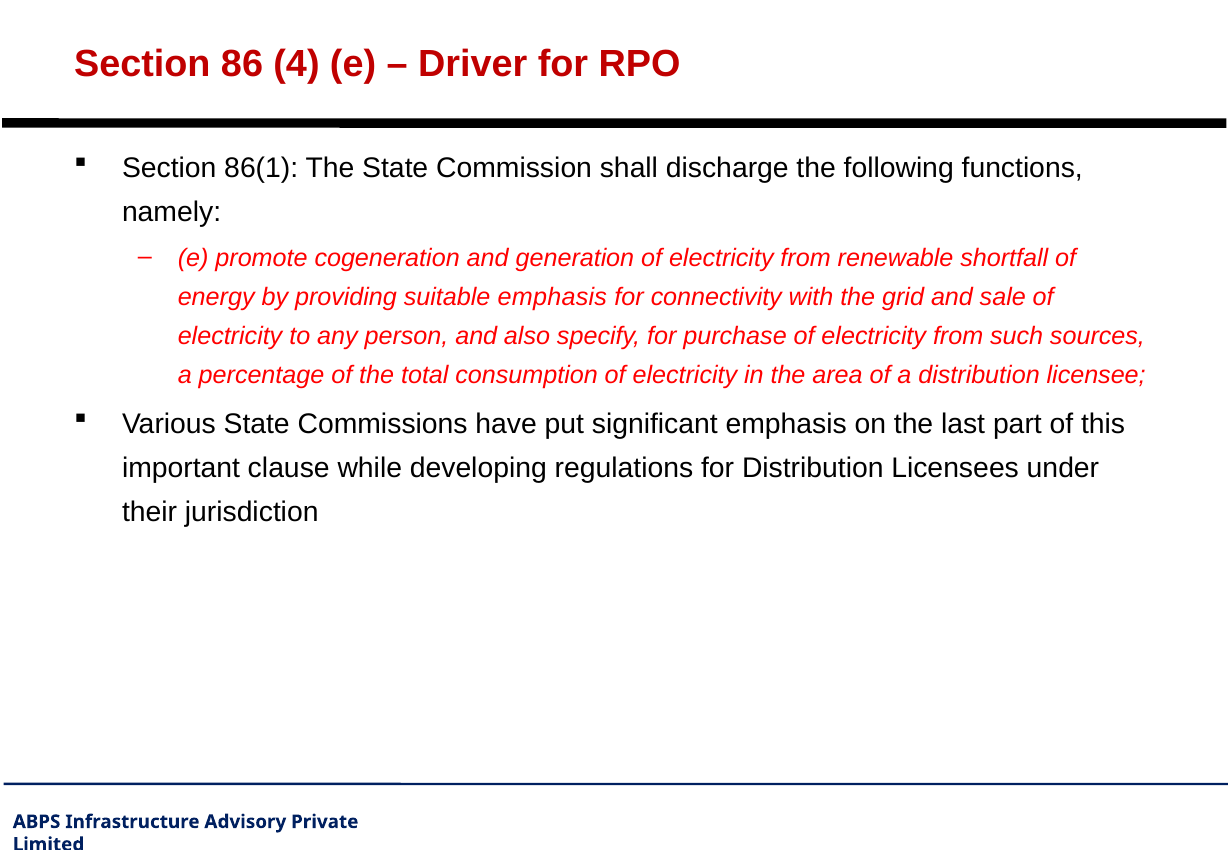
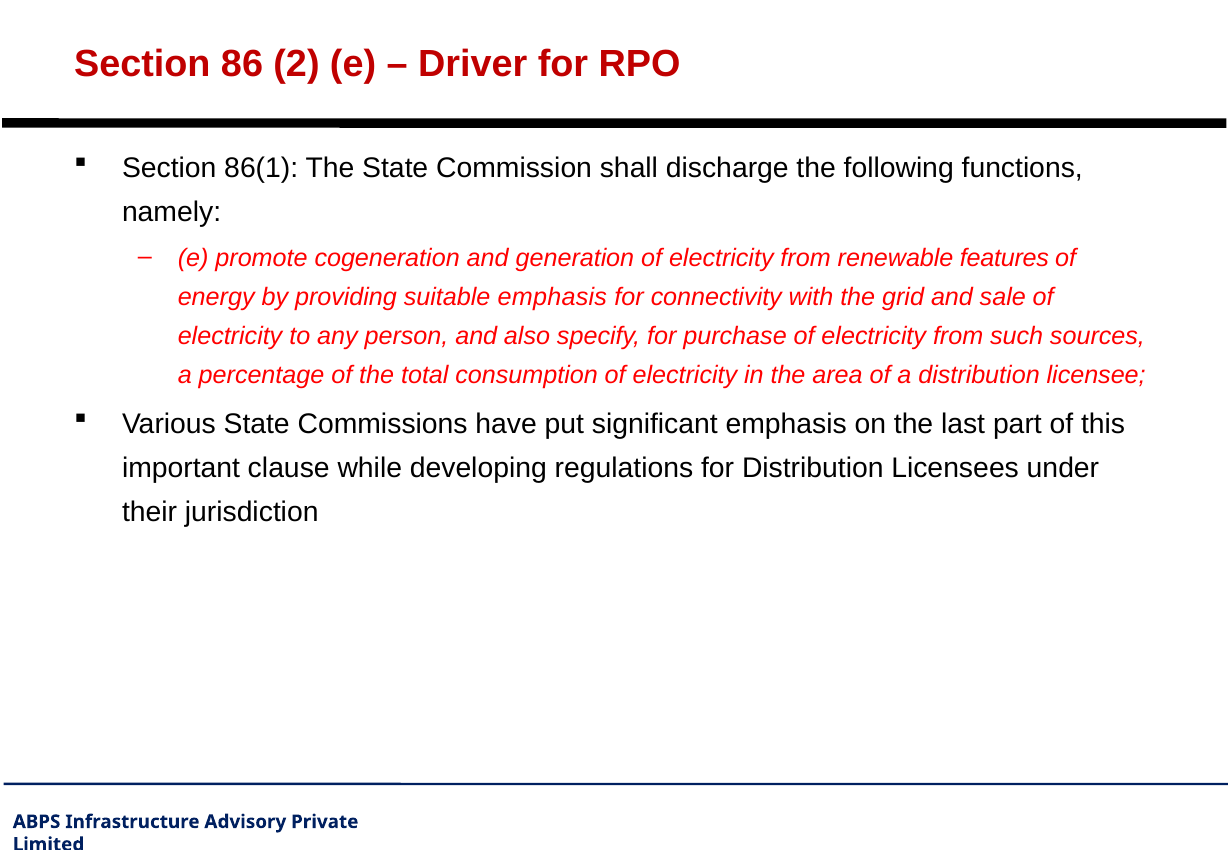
4: 4 -> 2
shortfall: shortfall -> features
